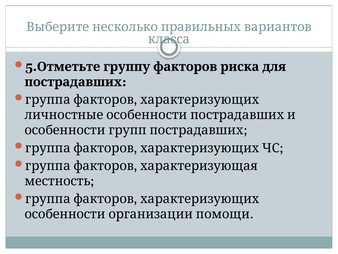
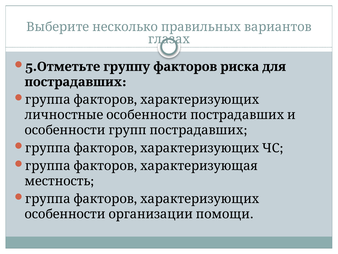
класса: класса -> глазах
